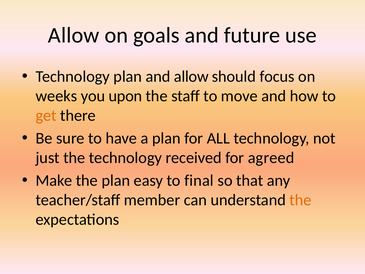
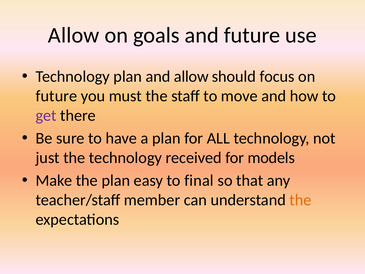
weeks at (56, 96): weeks -> future
upon: upon -> must
get colour: orange -> purple
agreed: agreed -> models
